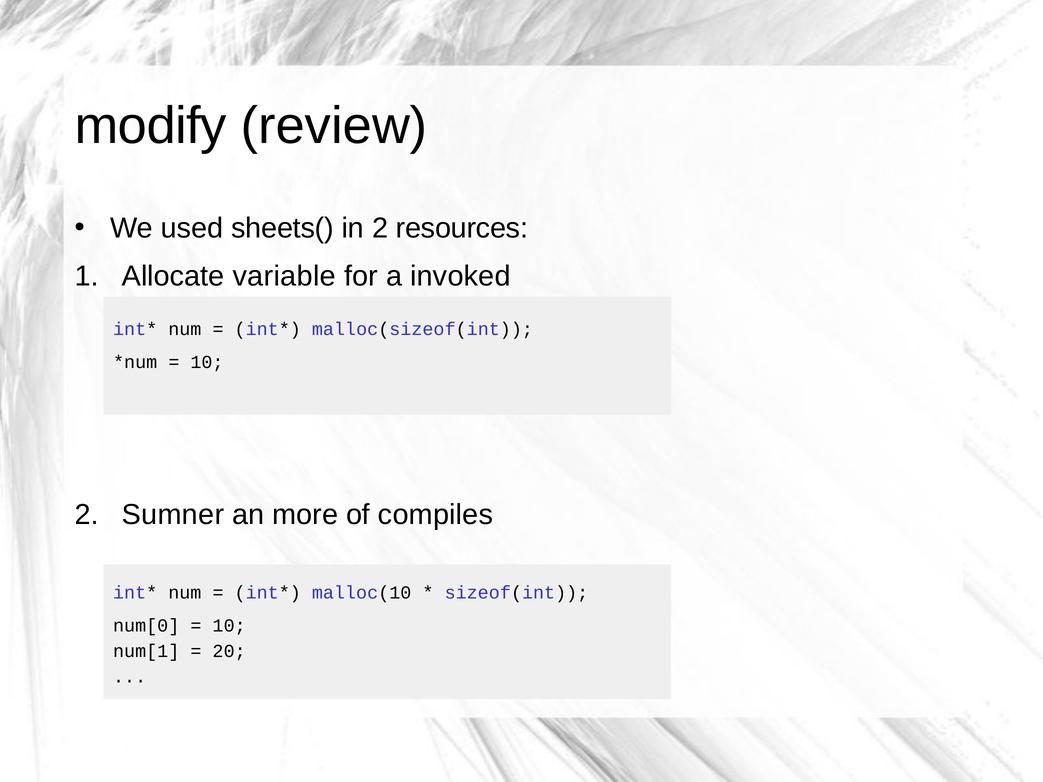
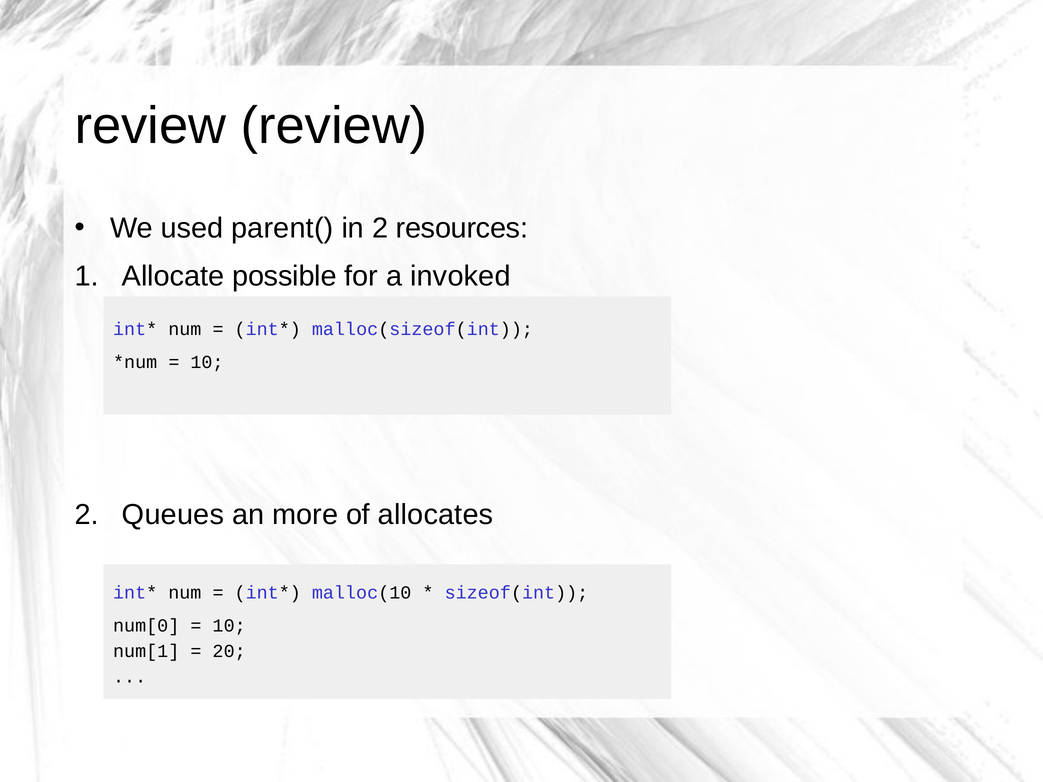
modify at (151, 126): modify -> review
sheets(: sheets( -> parent(
variable: variable -> possible
Sumner: Sumner -> Queues
compiles: compiles -> allocates
